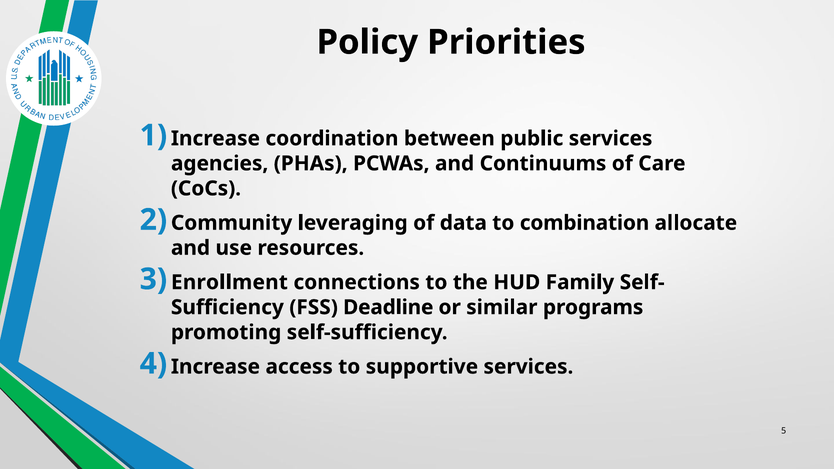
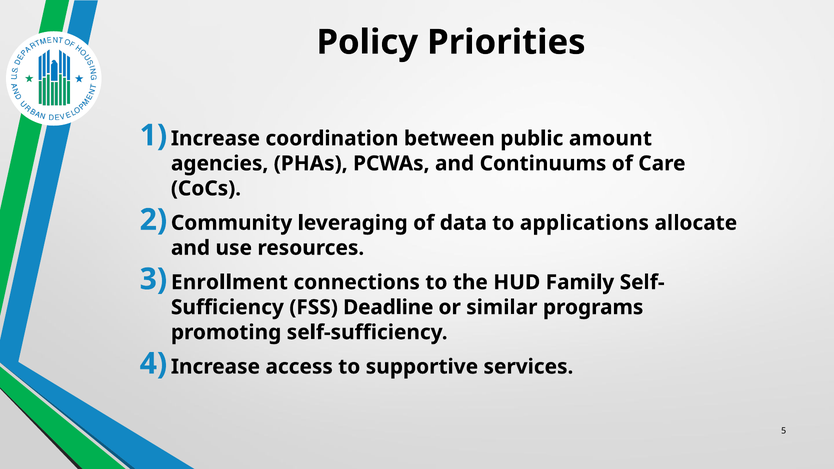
public services: services -> amount
combination: combination -> applications
